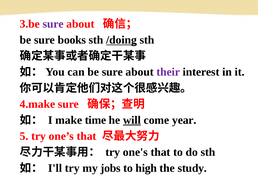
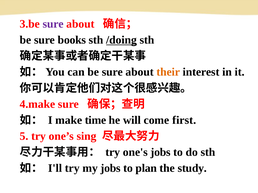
their colour: purple -> orange
will underline: present -> none
year: year -> first
one’s that: that -> sing
one's that: that -> jobs
high: high -> plan
